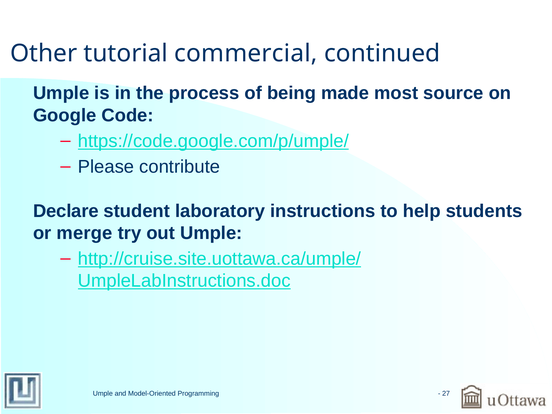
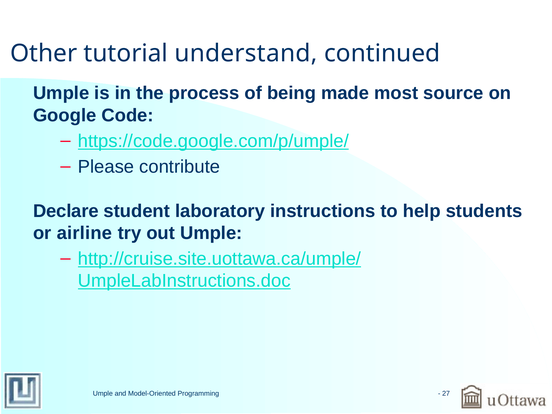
commercial: commercial -> understand
merge: merge -> airline
